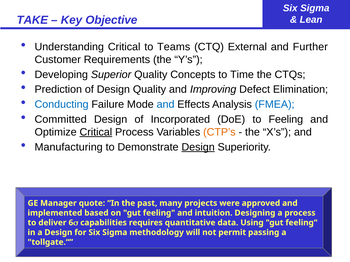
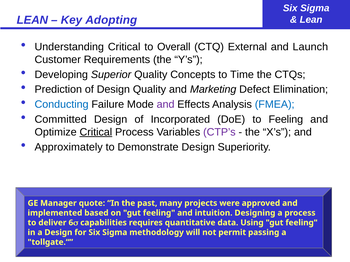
TAKE at (32, 20): TAKE -> LEAN
Objective: Objective -> Adopting
Teams: Teams -> Overall
Further: Further -> Launch
Improving: Improving -> Marketing
and at (166, 105) colour: blue -> purple
CTP’s colour: orange -> purple
Manufacturing: Manufacturing -> Approximately
Design at (198, 147) underline: present -> none
